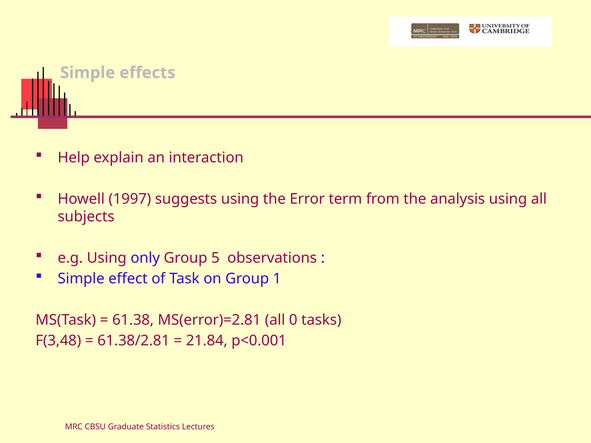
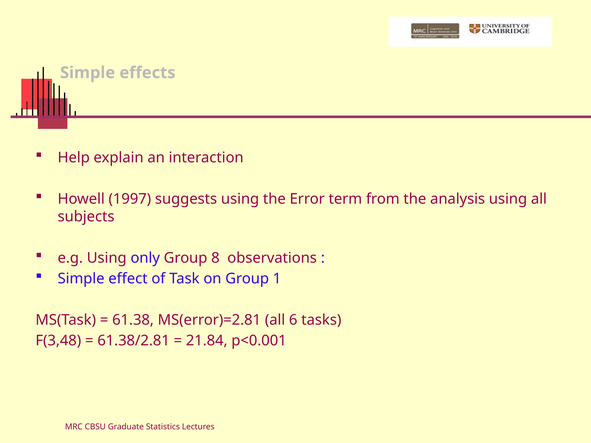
5: 5 -> 8
0: 0 -> 6
